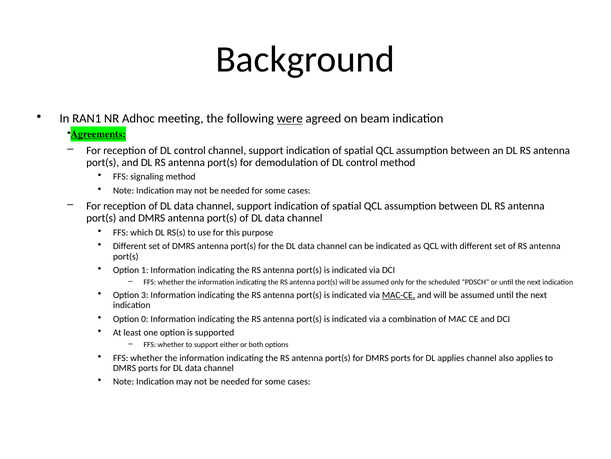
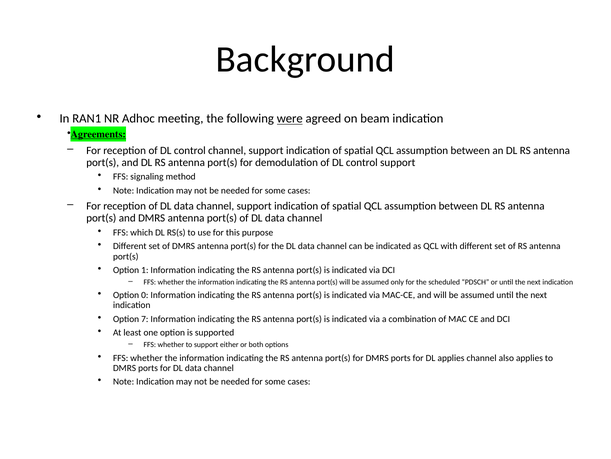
control method: method -> support
3: 3 -> 0
MAC-CE underline: present -> none
0: 0 -> 7
